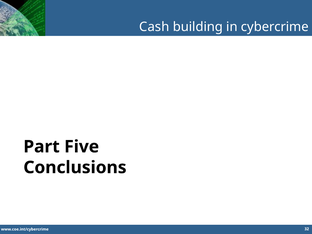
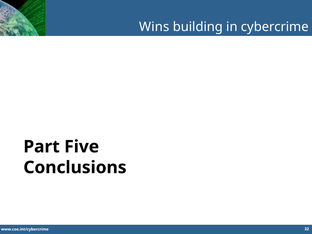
Cash: Cash -> Wins
